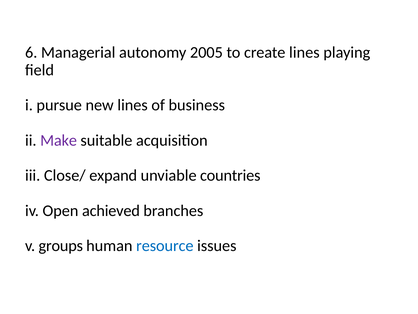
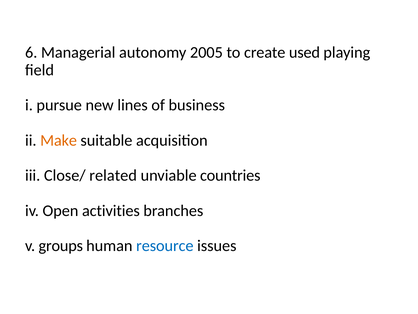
create lines: lines -> used
Make colour: purple -> orange
expand: expand -> related
achieved: achieved -> activities
